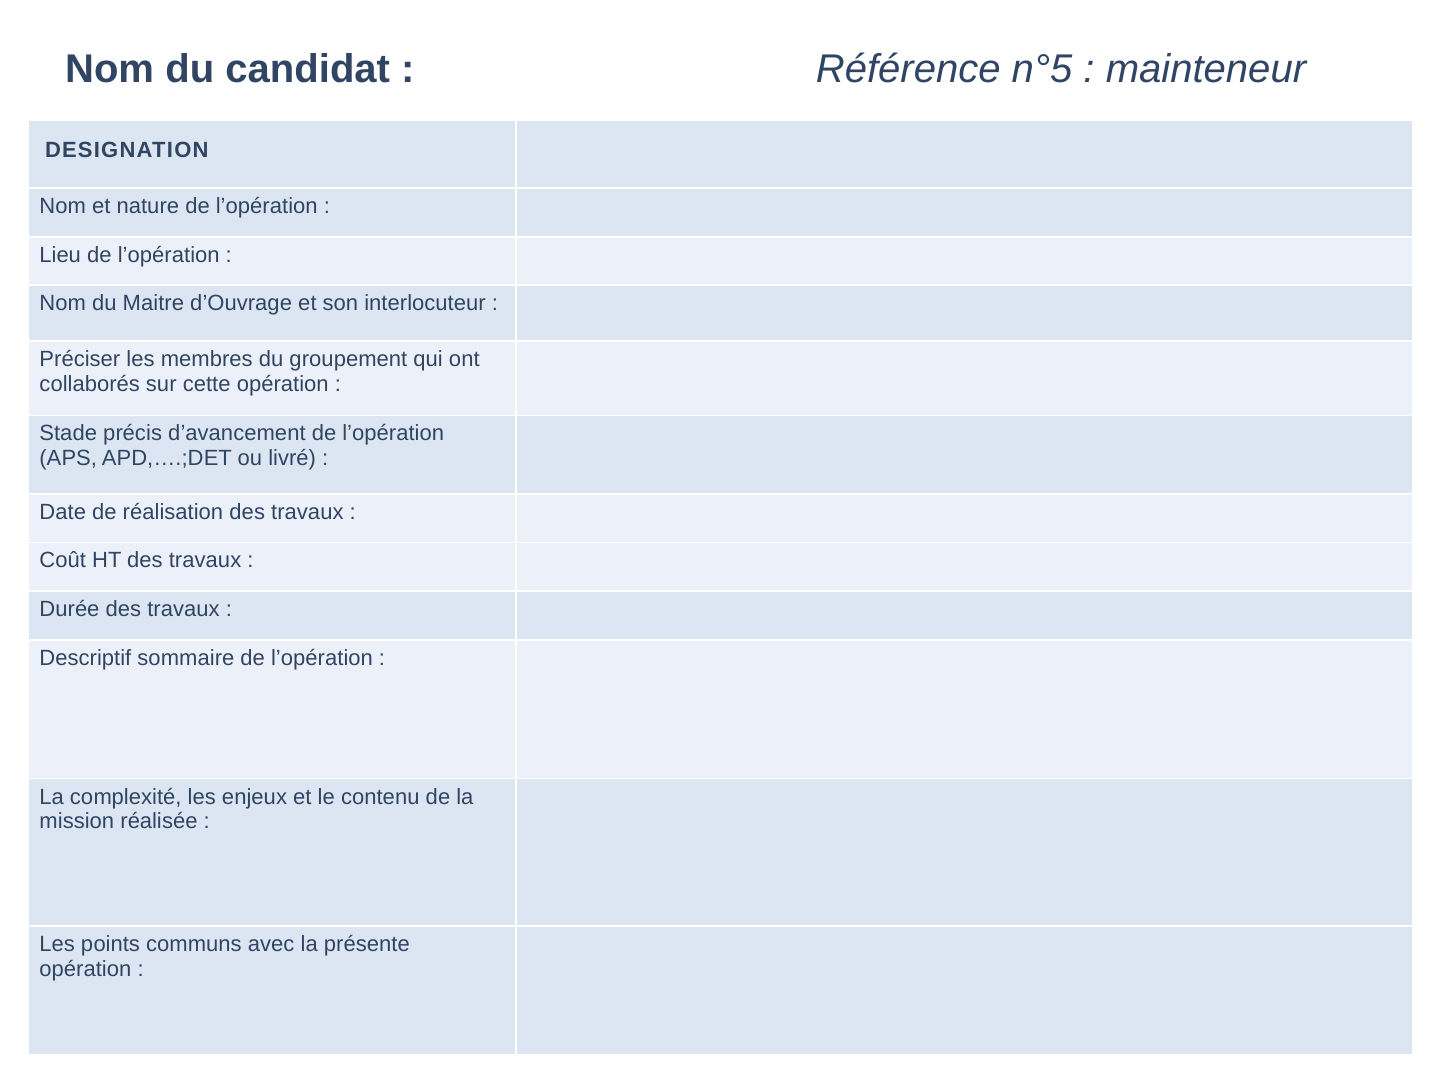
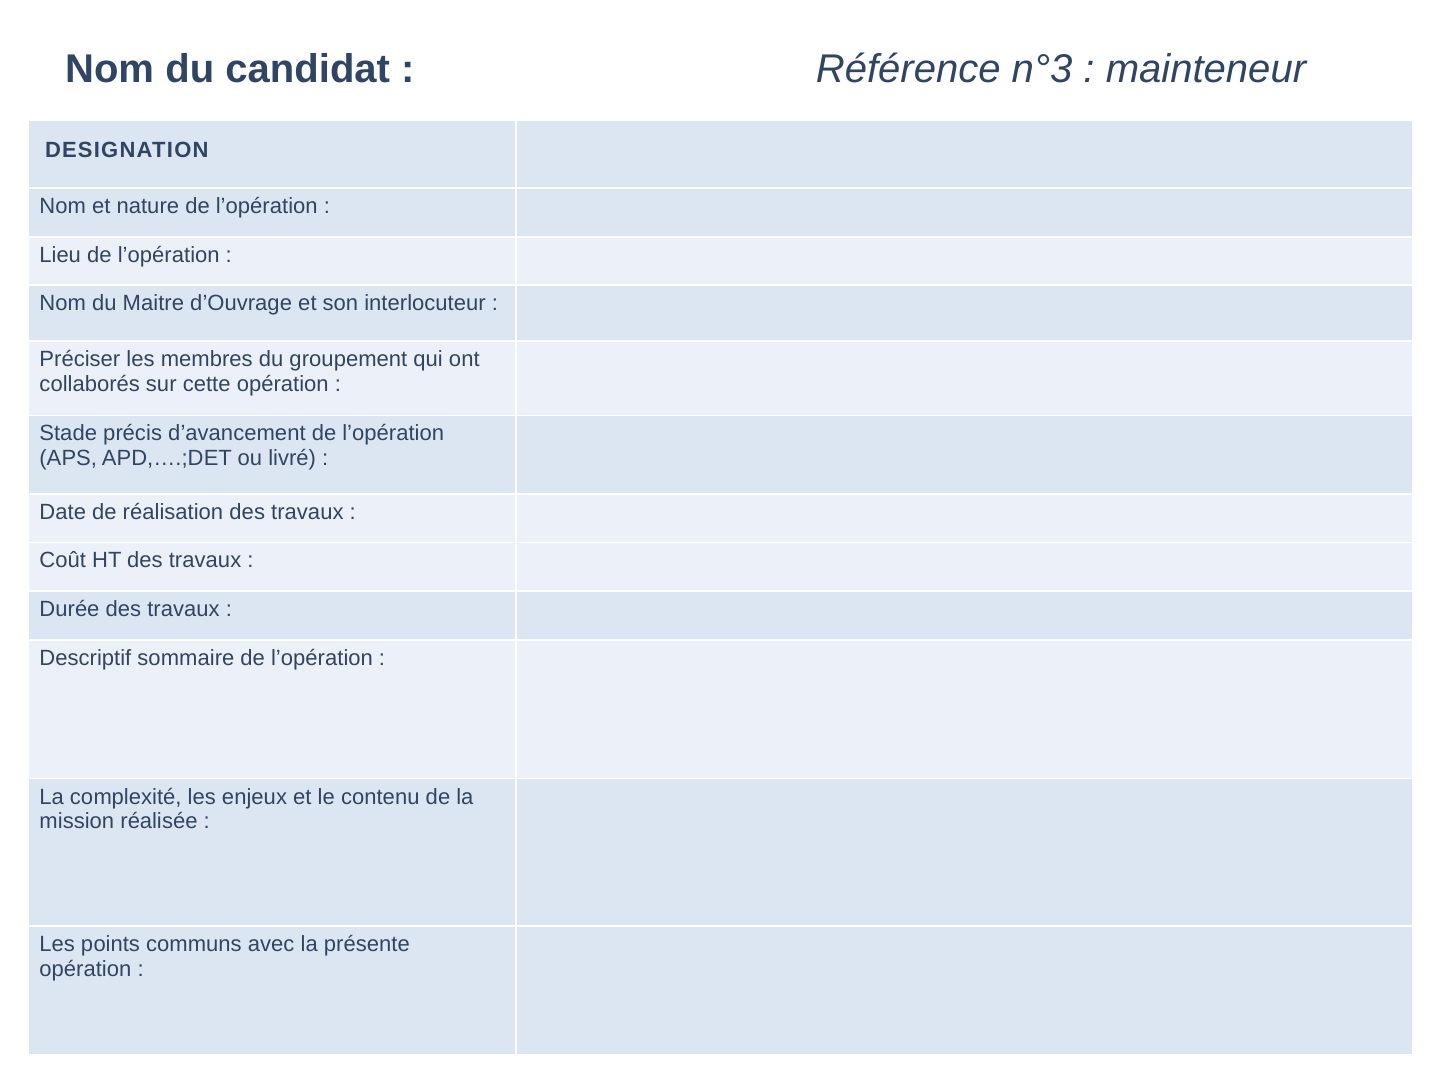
n°5: n°5 -> n°3
